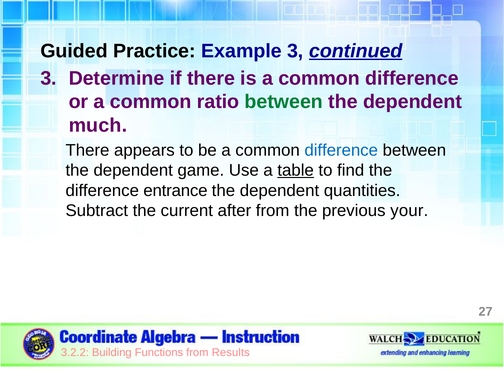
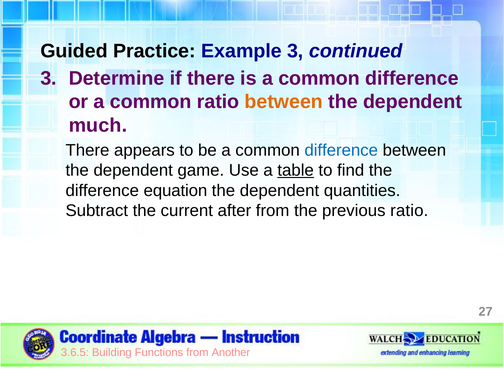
continued underline: present -> none
between at (284, 102) colour: green -> orange
entrance: entrance -> equation
previous your: your -> ratio
3.2.2: 3.2.2 -> 3.6.5
Results: Results -> Another
